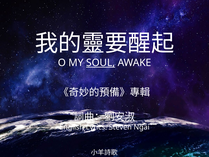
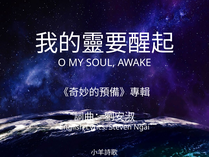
SOUL underline: present -> none
